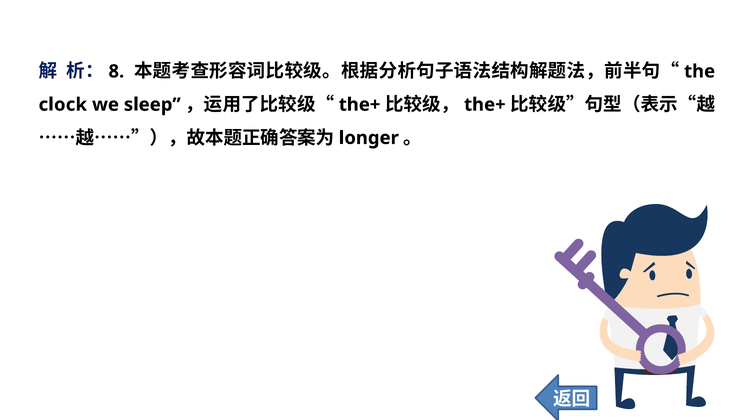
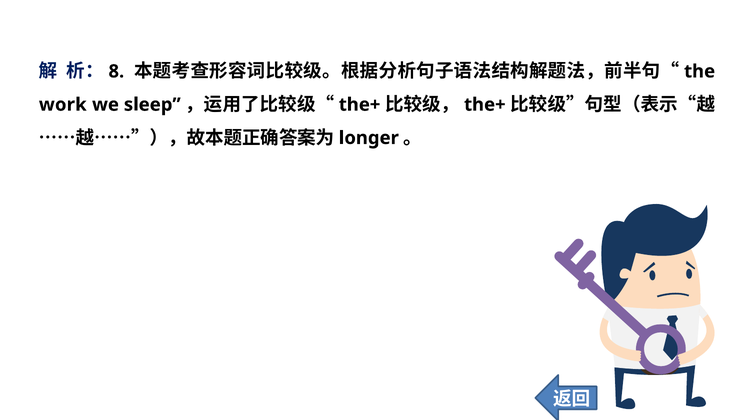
clock: clock -> work
